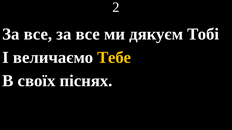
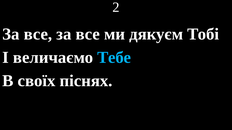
Тебе colour: yellow -> light blue
